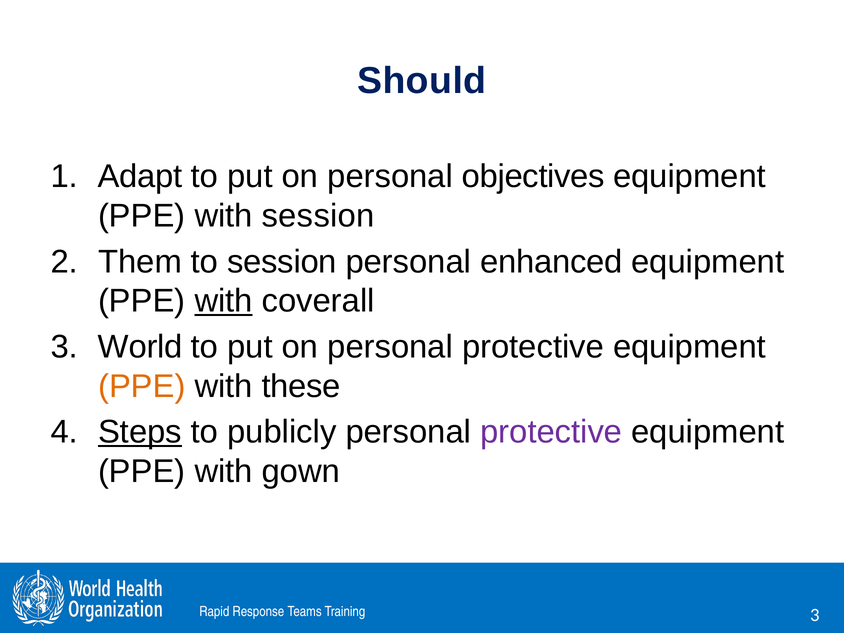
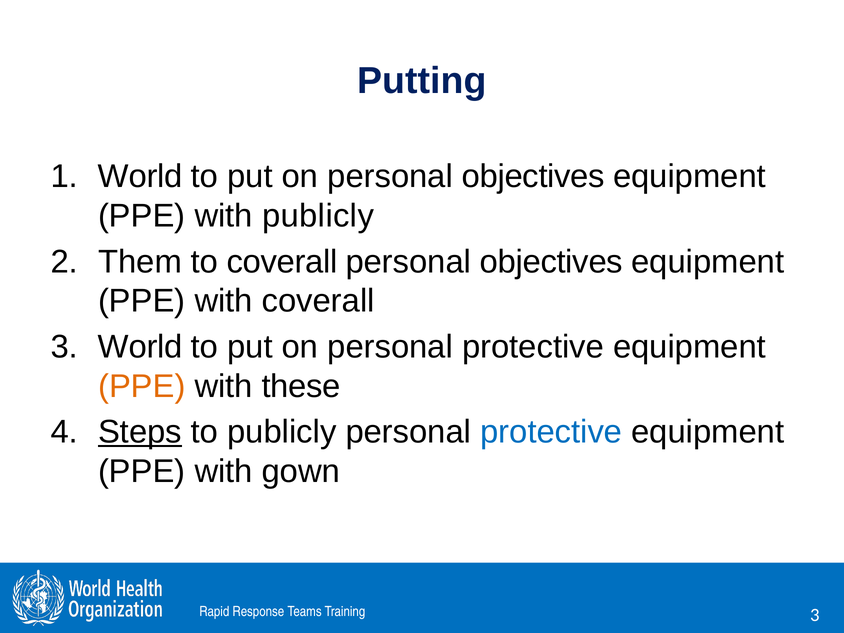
Should: Should -> Putting
Adapt at (140, 176): Adapt -> World
with session: session -> publicly
to session: session -> coverall
enhanced at (551, 262): enhanced -> objectives
with at (224, 301) underline: present -> none
protective at (551, 432) colour: purple -> blue
